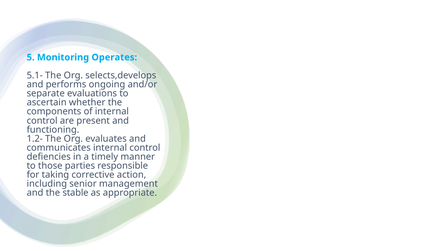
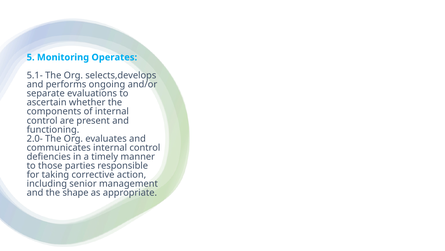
1.2-: 1.2- -> 2.0-
stable: stable -> shape
